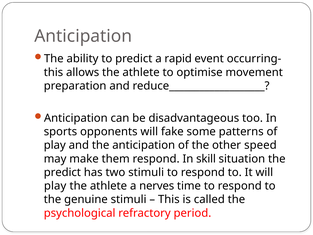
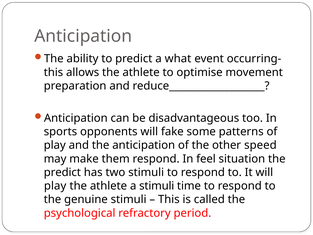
rapid: rapid -> what
skill: skill -> feel
a nerves: nerves -> stimuli
